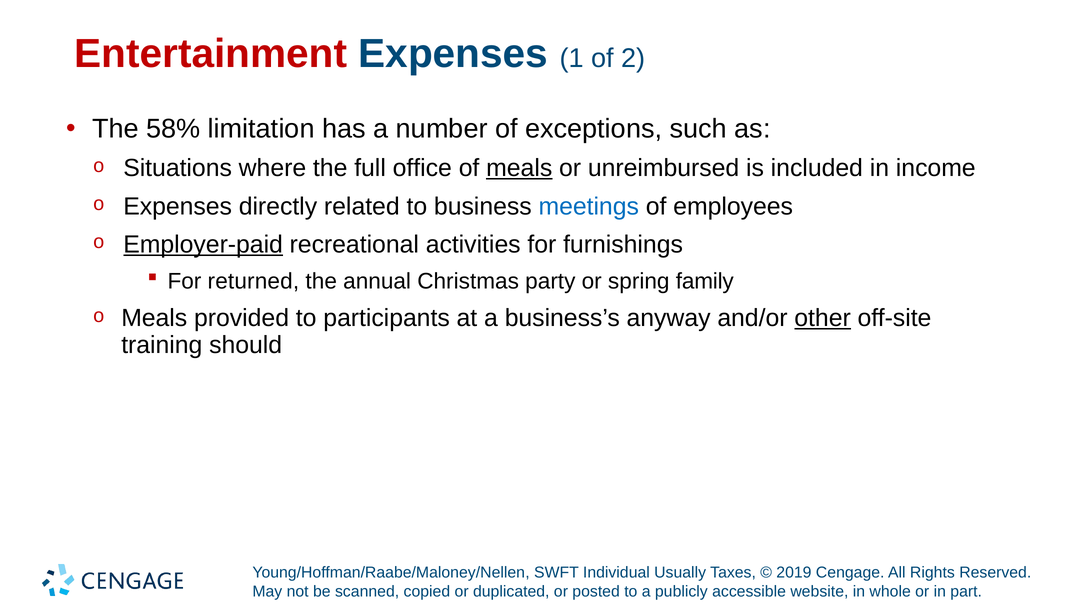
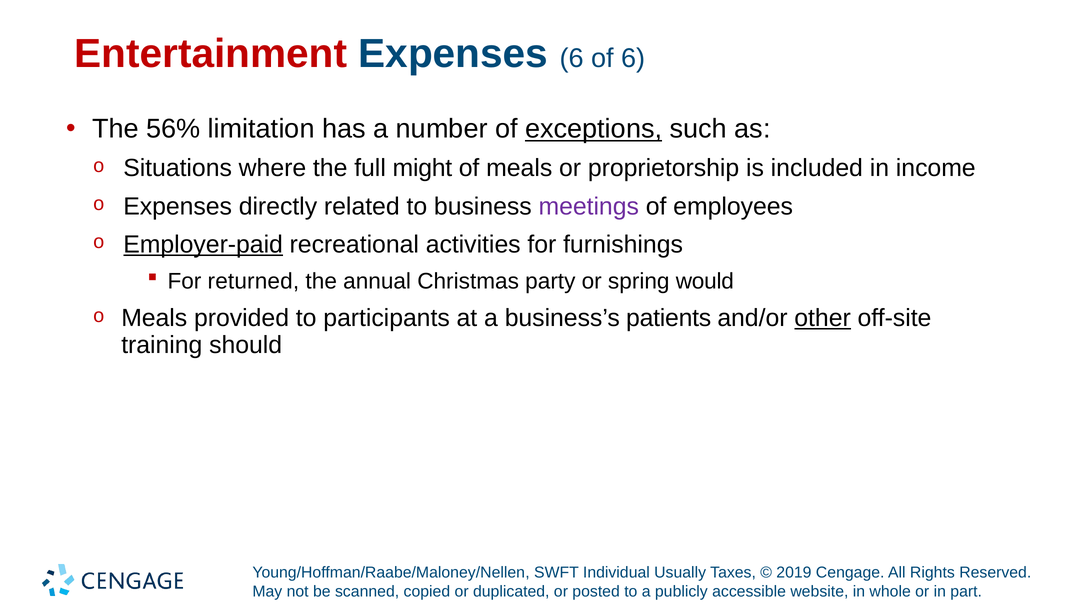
Expenses 1: 1 -> 6
of 2: 2 -> 6
58%: 58% -> 56%
exceptions underline: none -> present
office: office -> might
meals at (519, 168) underline: present -> none
unreimbursed: unreimbursed -> proprietorship
meetings colour: blue -> purple
family: family -> would
anyway: anyway -> patients
